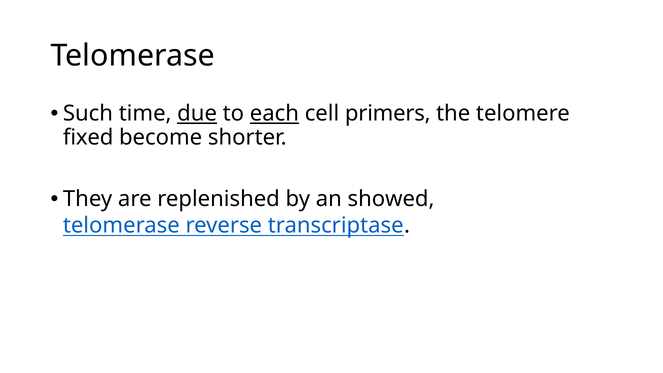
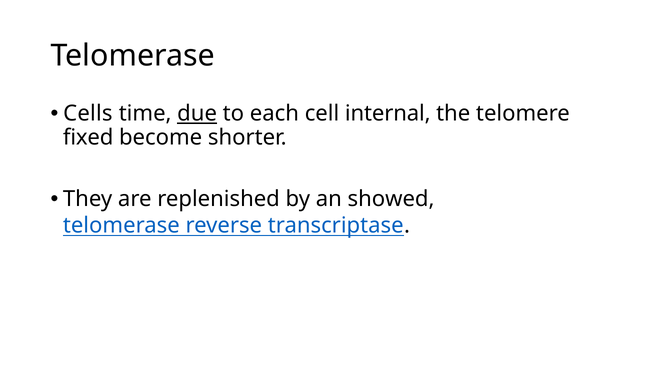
Such: Such -> Cells
each underline: present -> none
primers: primers -> internal
